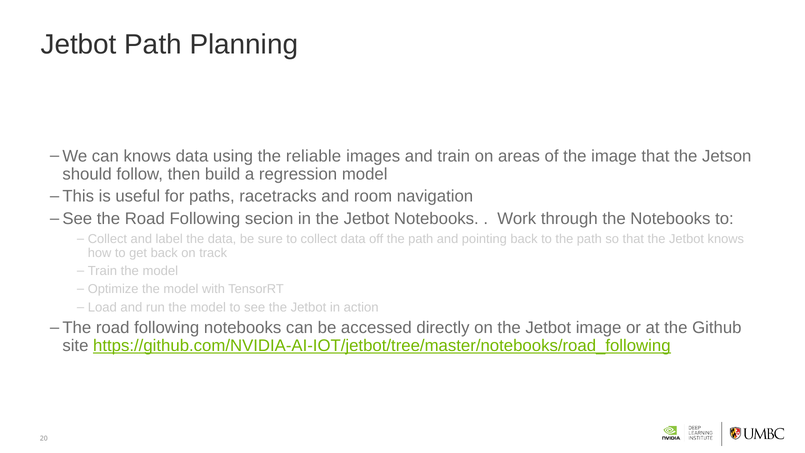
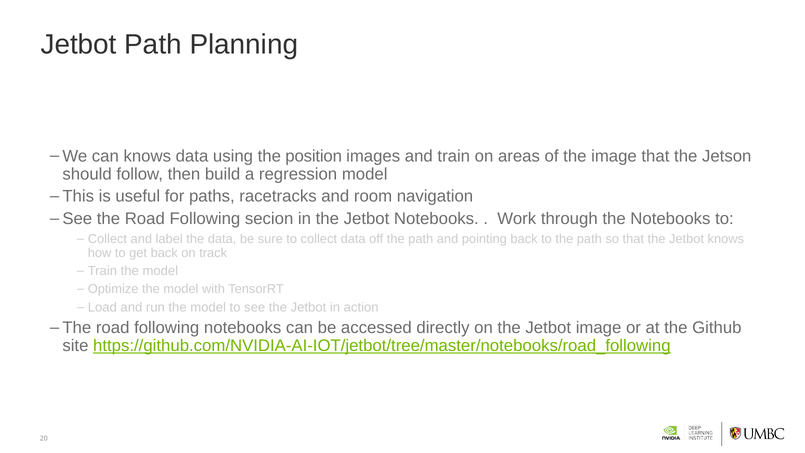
reliable: reliable -> position
